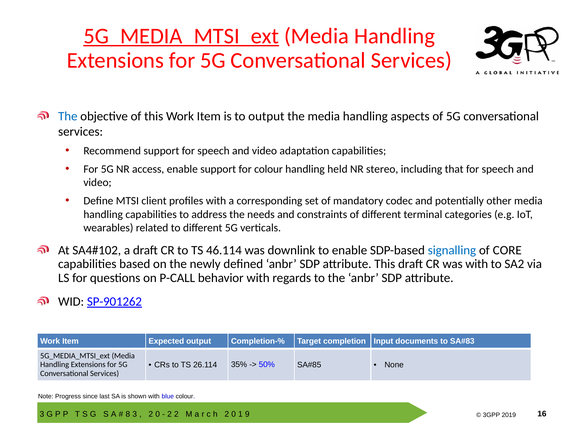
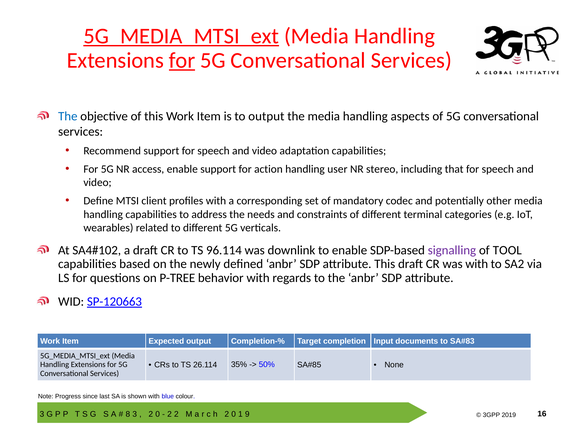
for at (182, 60) underline: none -> present
for colour: colour -> action
held: held -> user
46.114: 46.114 -> 96.114
signalling colour: blue -> purple
CORE: CORE -> TOOL
P-CALL: P-CALL -> P-TREE
SP-901262: SP-901262 -> SP-120663
